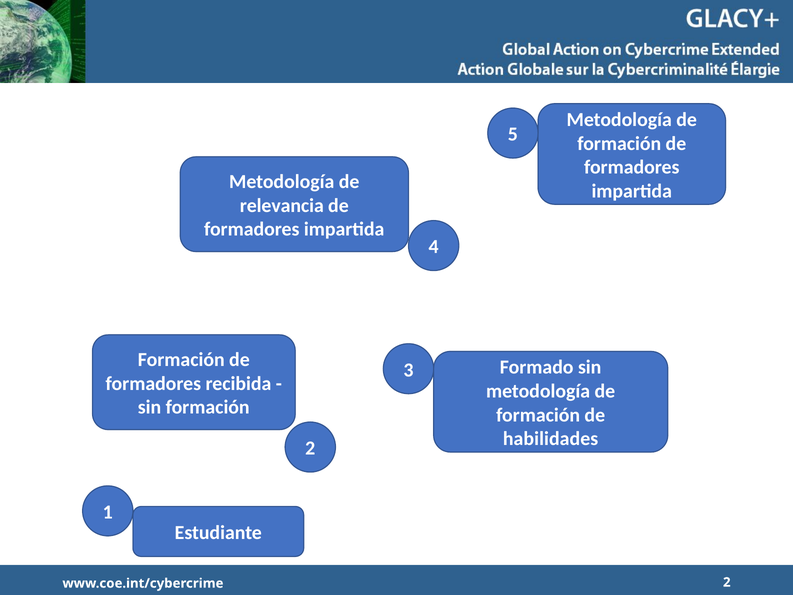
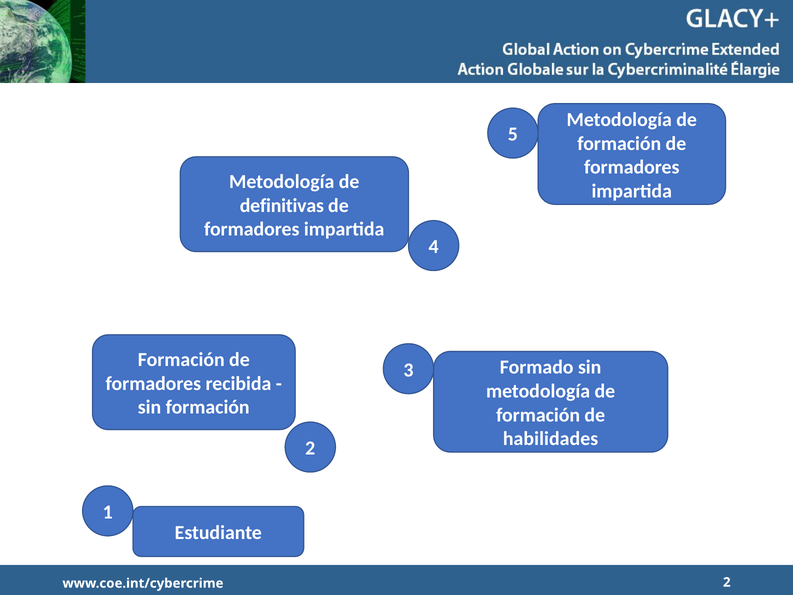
relevancia: relevancia -> definitivas
